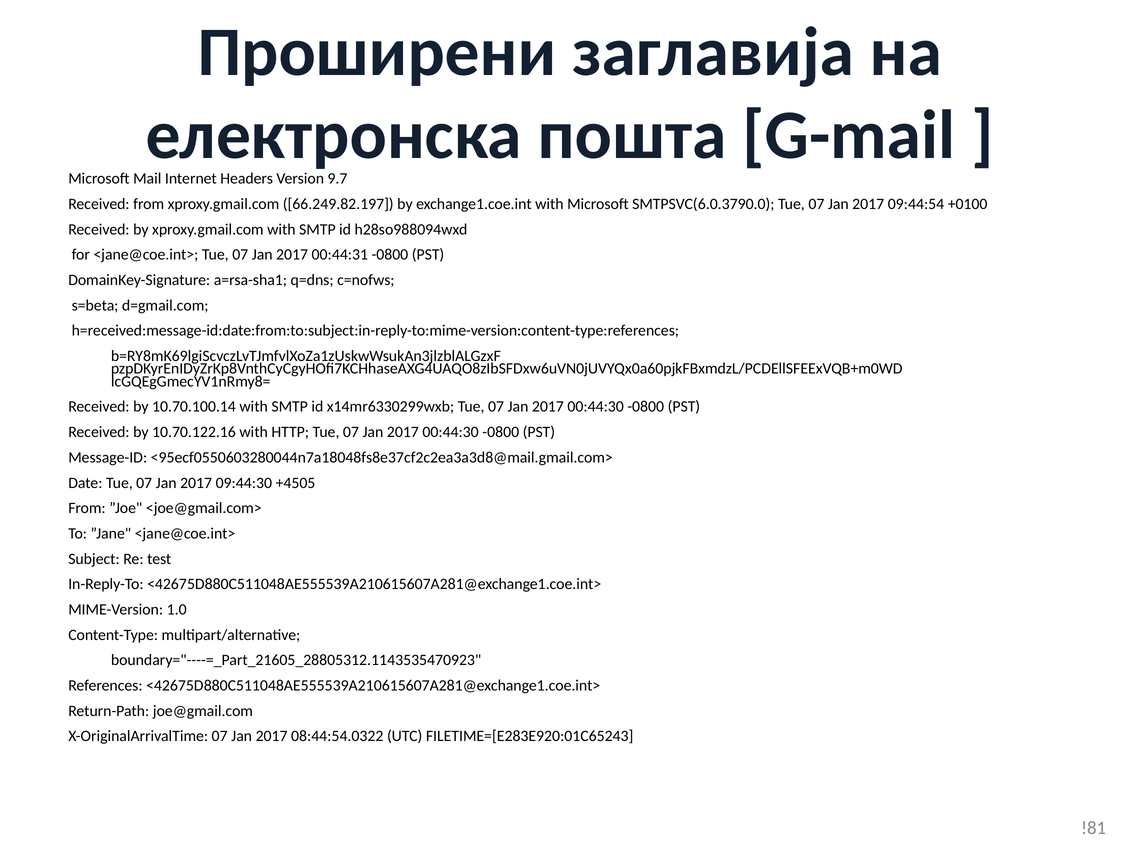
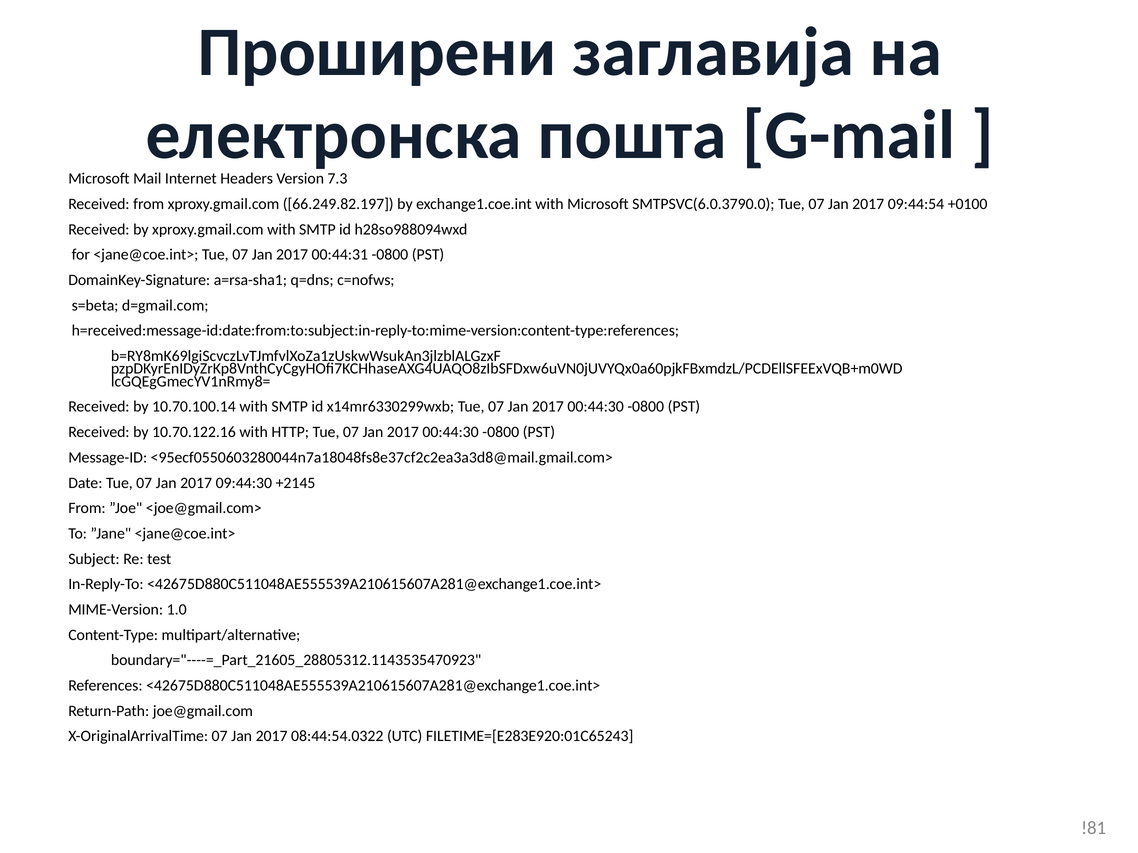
9.7: 9.7 -> 7.3
+4505: +4505 -> +2145
